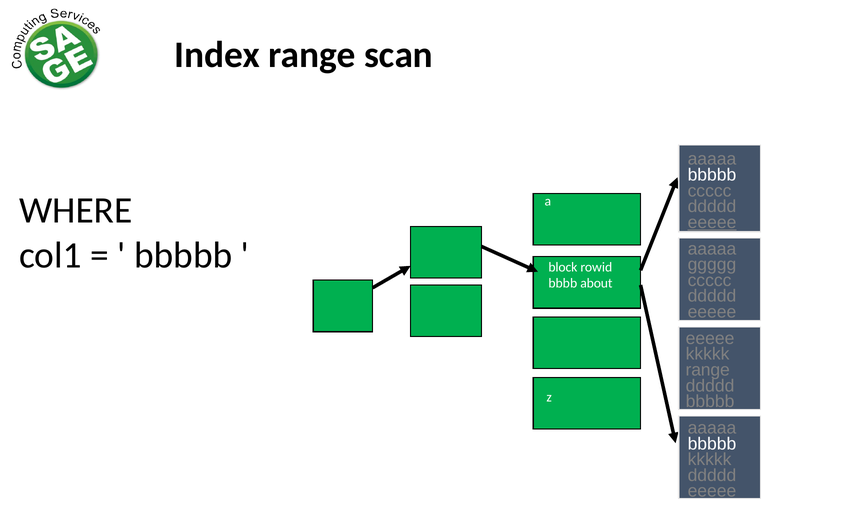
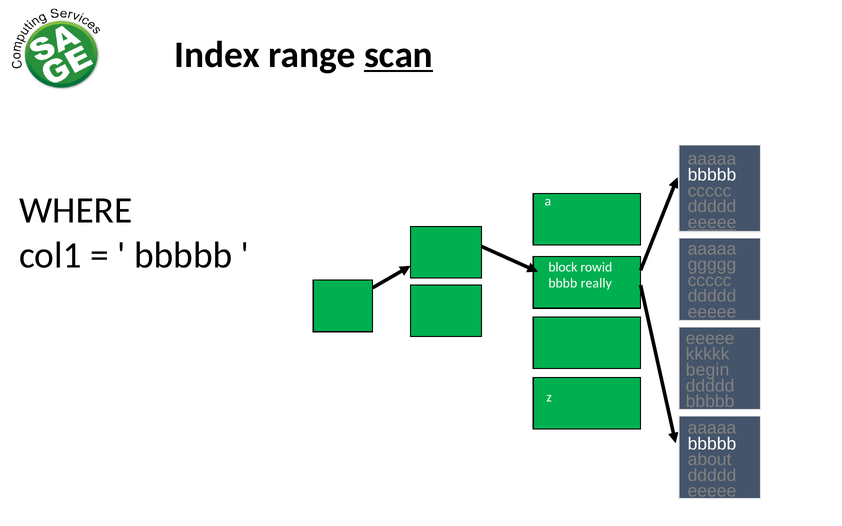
scan underline: none -> present
about: about -> really
range at (708, 370): range -> begin
kkkkk at (710, 460): kkkkk -> about
